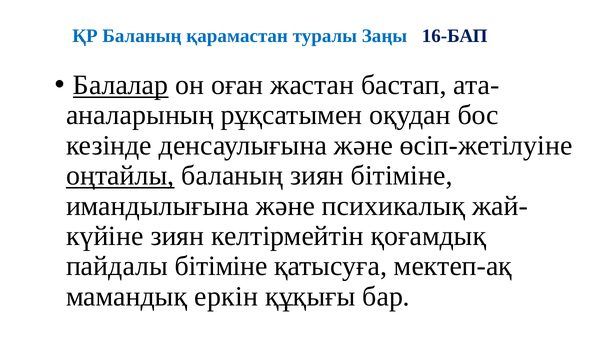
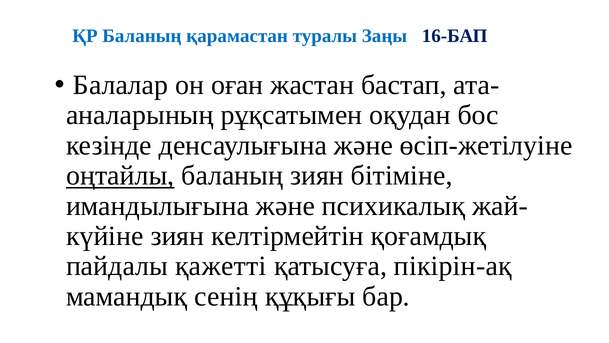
Балалар underline: present -> none
пайдалы бiтiмiне: бiтiмiне -> қажетті
мектеп-ақ: мектеп-ақ -> пікірін-ақ
еркін: еркін -> сенің
